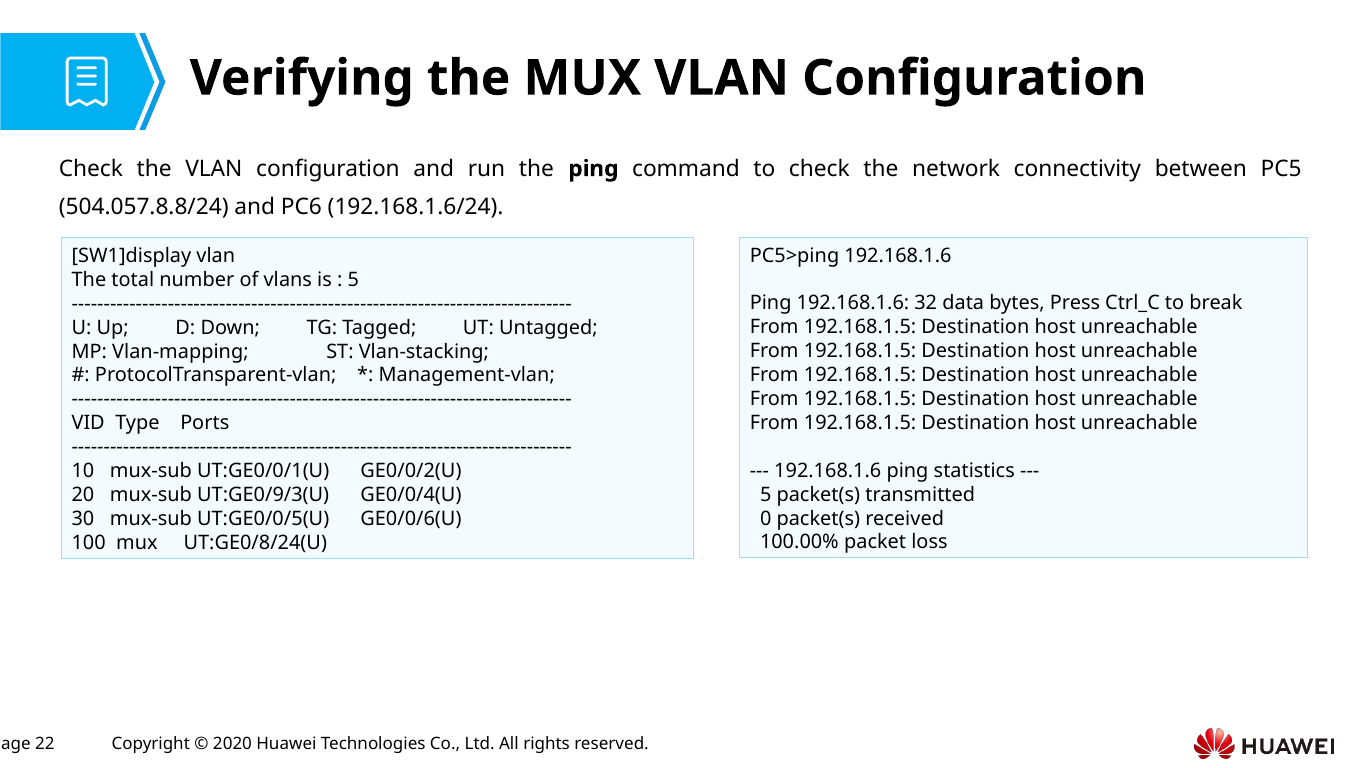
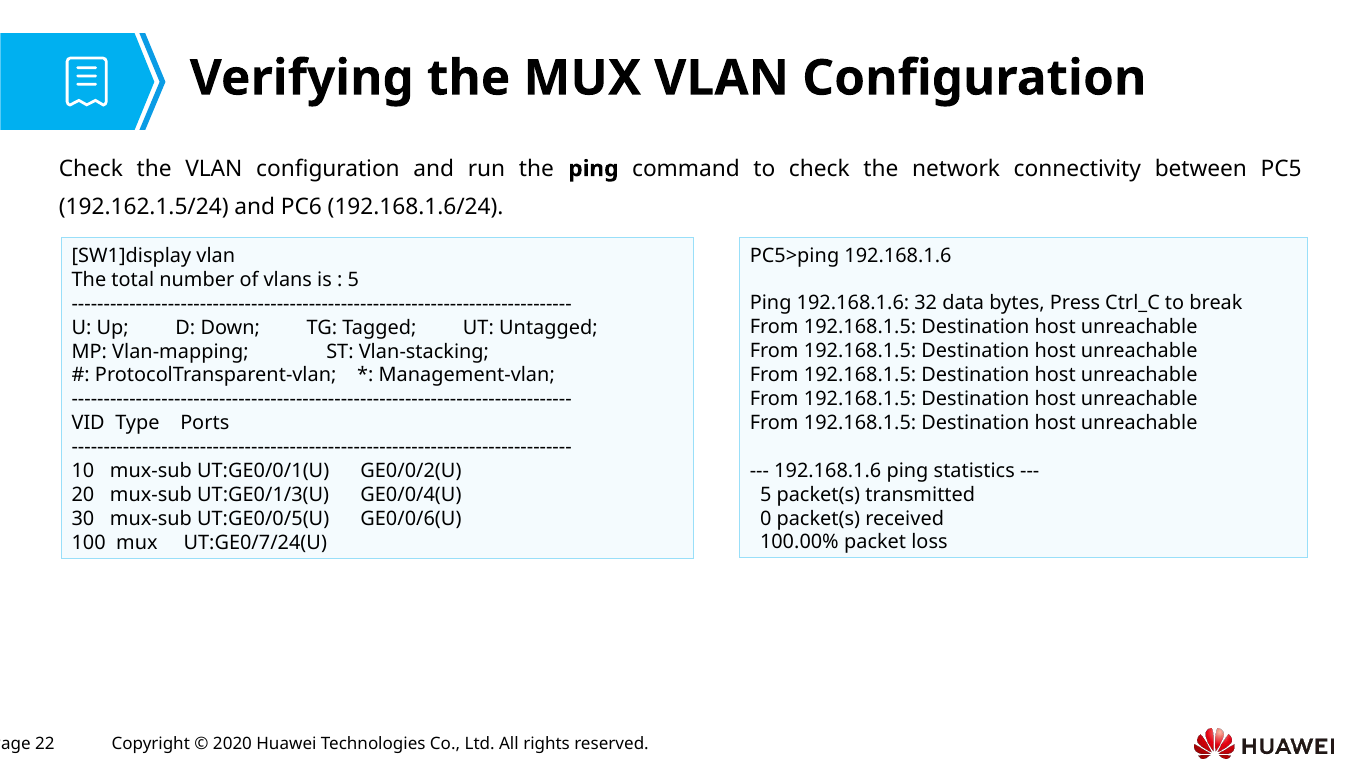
504.057.8.8/24: 504.057.8.8/24 -> 192.162.1.5/24
UT:GE0/9/3(U: UT:GE0/9/3(U -> UT:GE0/1/3(U
UT:GE0/8/24(U: UT:GE0/8/24(U -> UT:GE0/7/24(U
